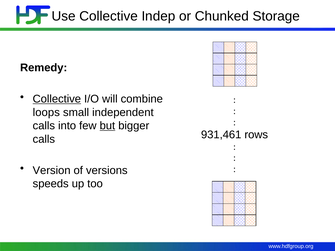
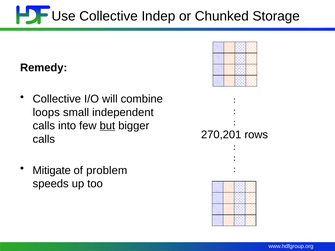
Collective at (57, 99) underline: present -> none
931,461: 931,461 -> 270,201
Version: Version -> Mitigate
versions: versions -> problem
